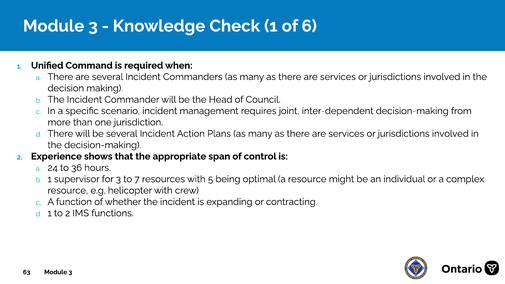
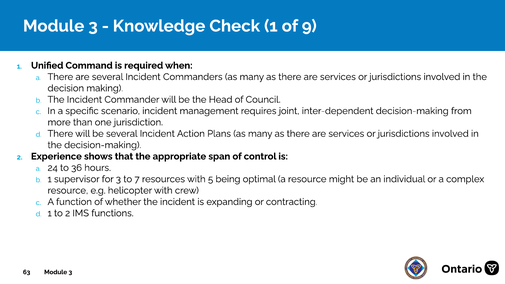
6: 6 -> 9
